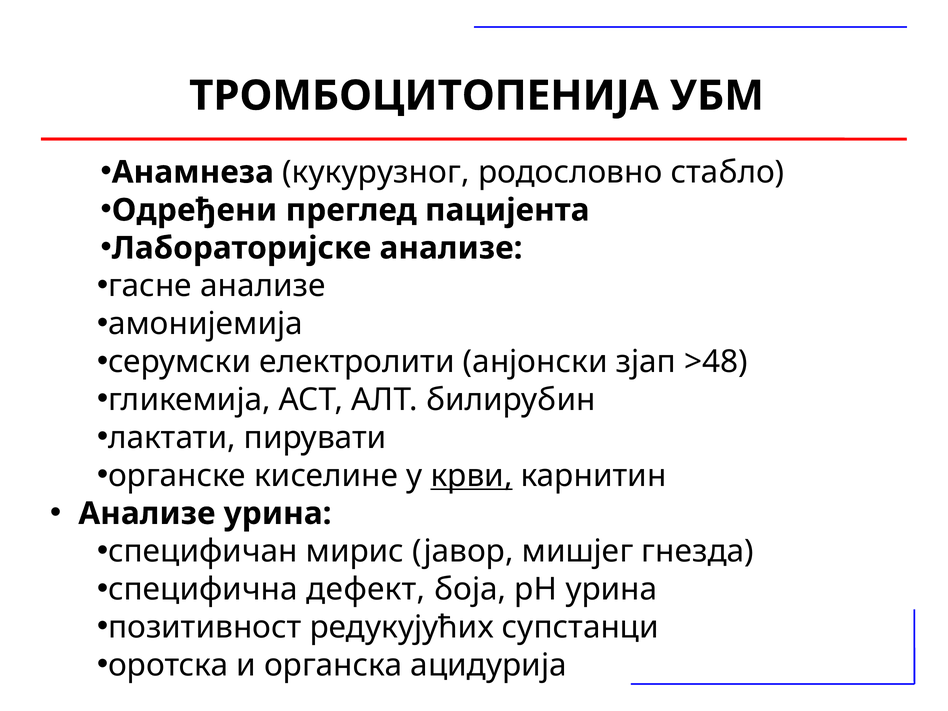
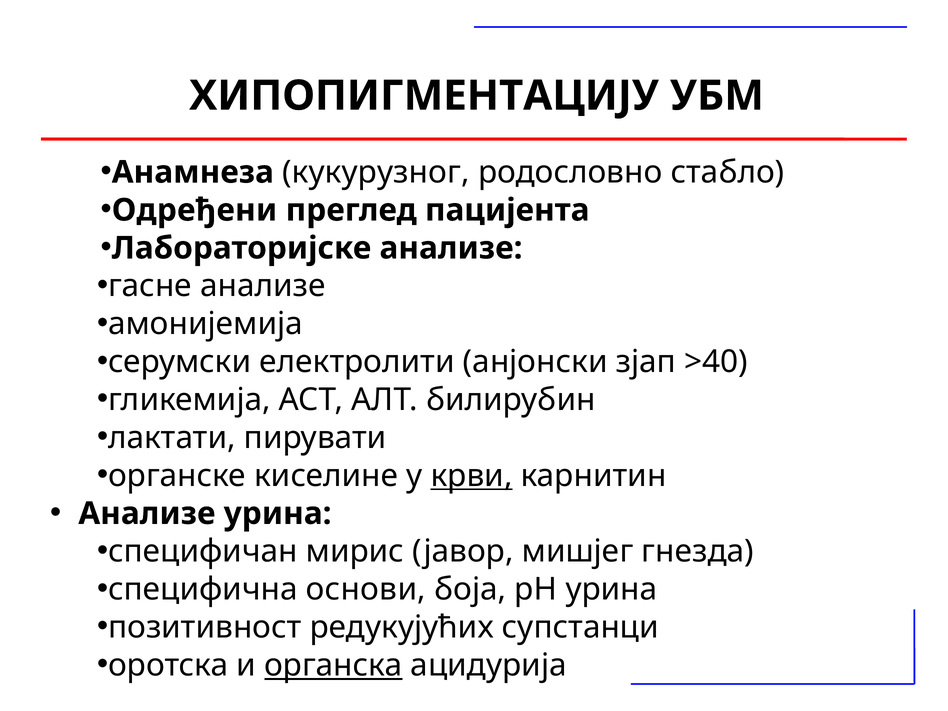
ТРОМБОЦИТОПЕНИЈА: ТРОМБОЦИТОПЕНИЈА -> ХИПОПИГМЕНТАЦИЈУ
>48: >48 -> >40
дефект: дефект -> основи
органска underline: none -> present
